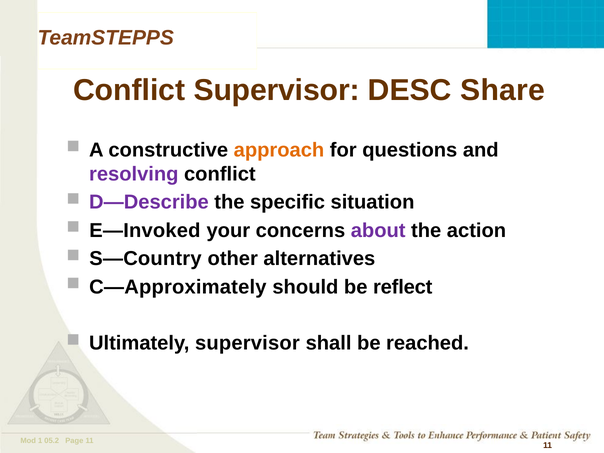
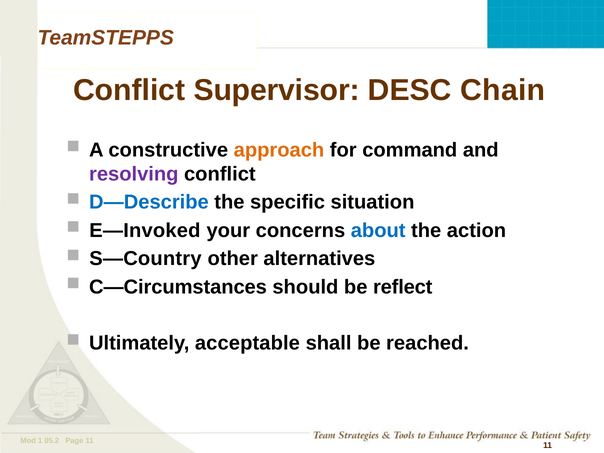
Share: Share -> Chain
questions: questions -> command
D—Describe colour: purple -> blue
about colour: purple -> blue
C—Approximately: C—Approximately -> C—Circumstances
Ultimately supervisor: supervisor -> acceptable
